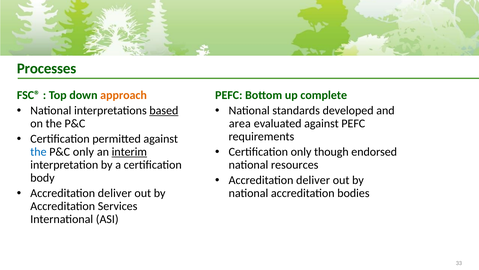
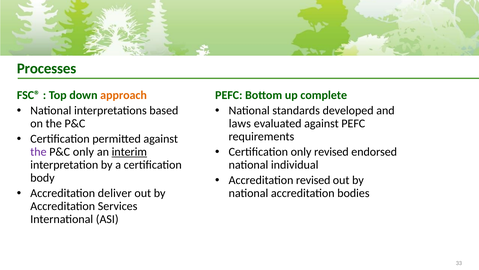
based underline: present -> none
area: area -> laws
only though: though -> revised
the at (38, 152) colour: blue -> purple
resources: resources -> individual
deliver at (313, 180): deliver -> revised
